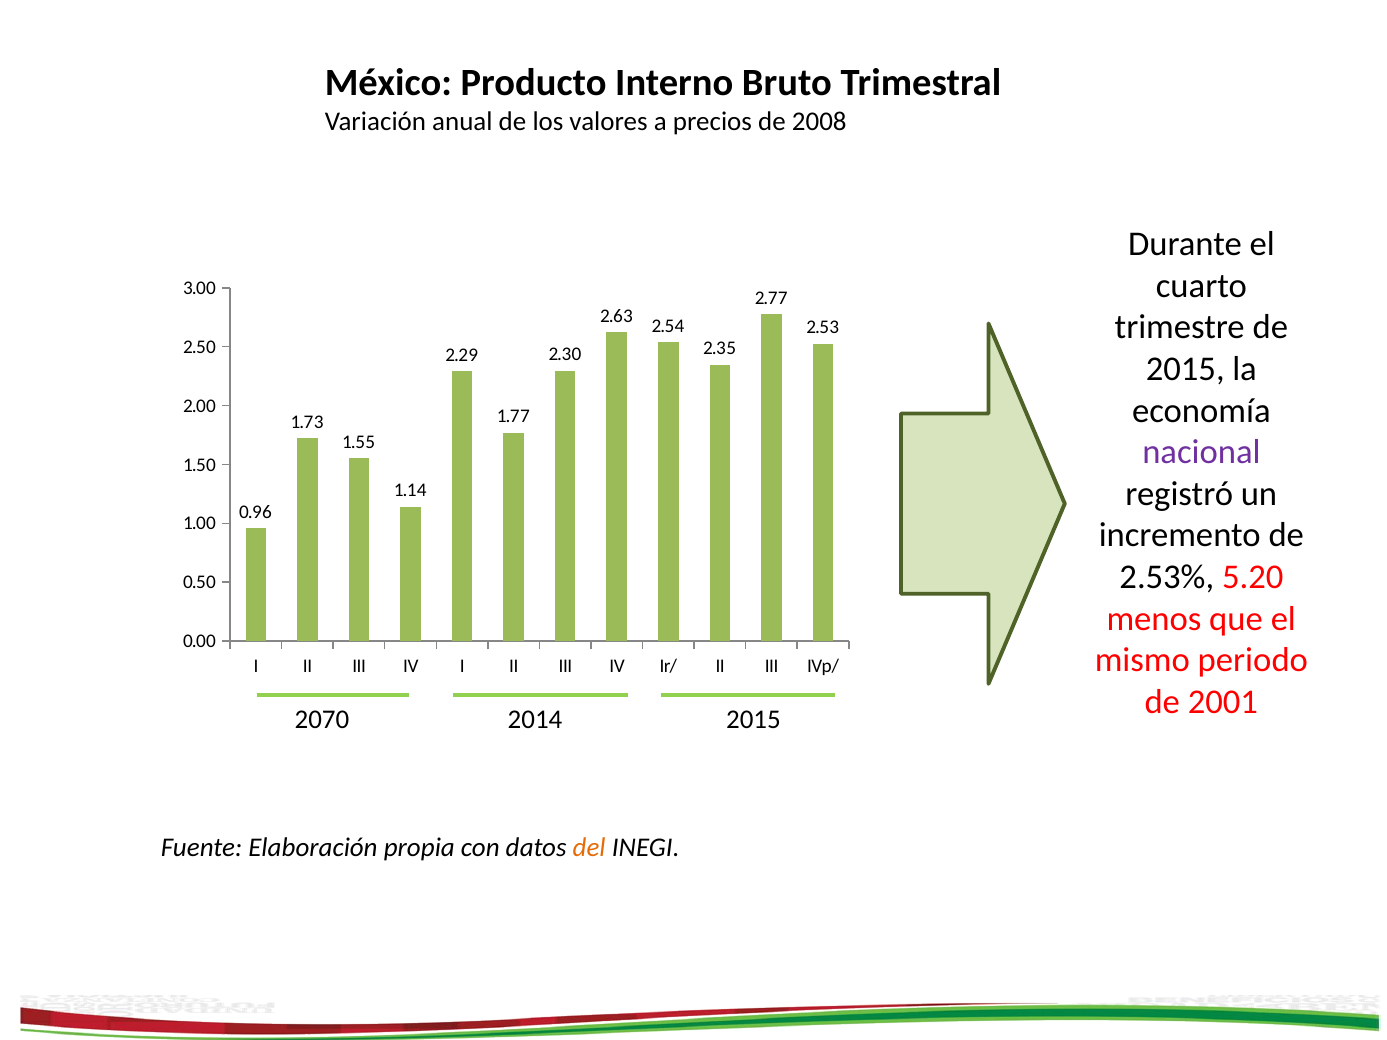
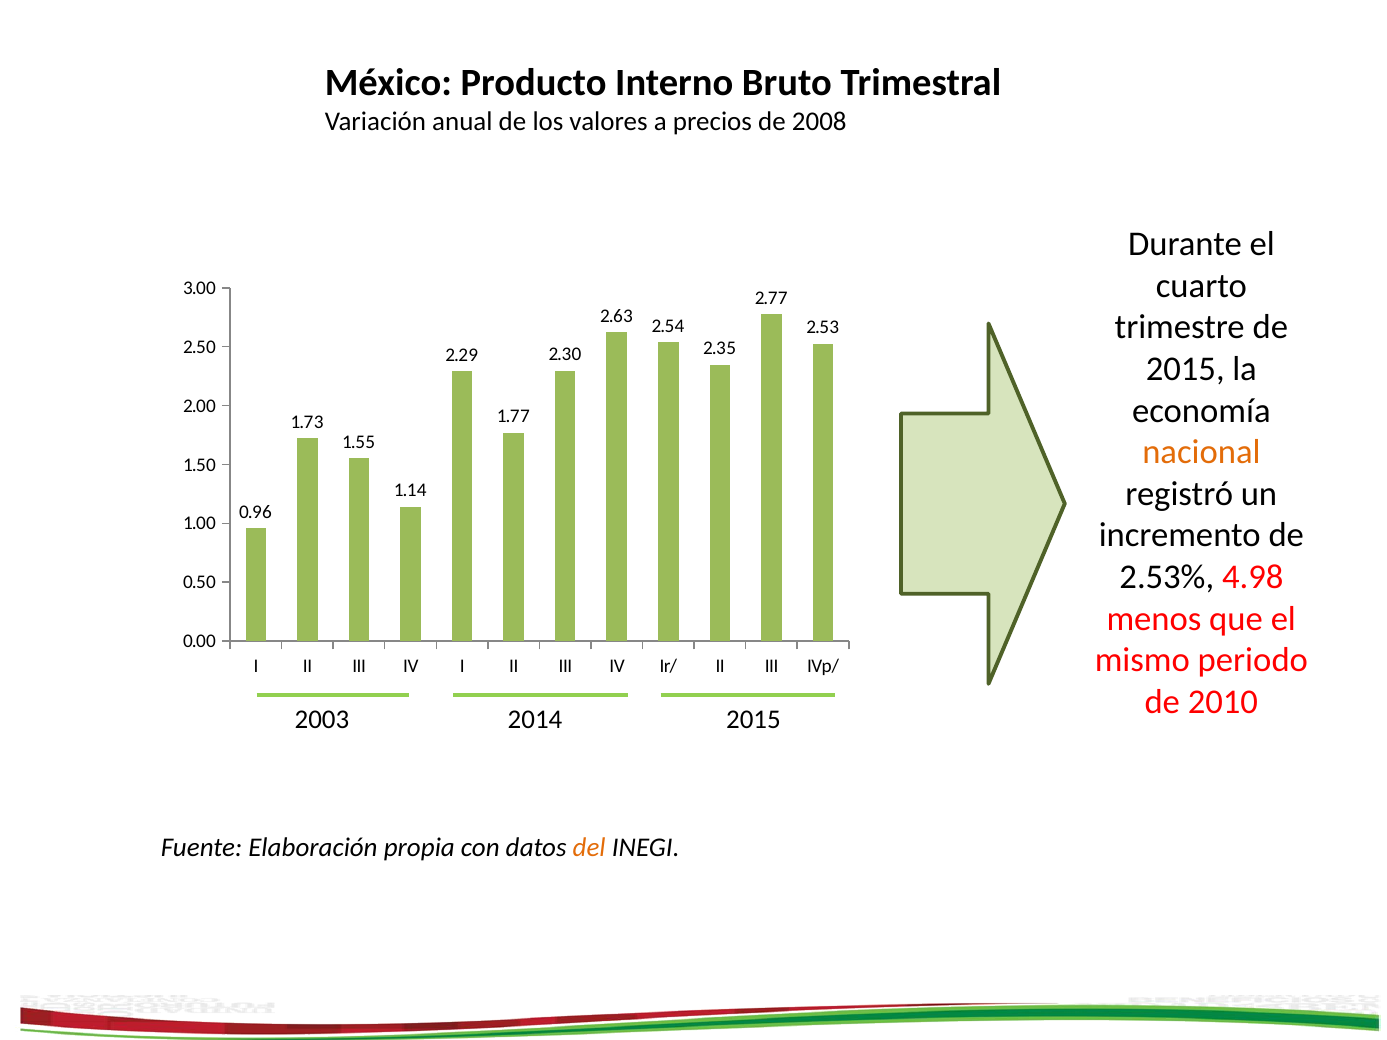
nacional colour: purple -> orange
5.20: 5.20 -> 4.98
2001: 2001 -> 2010
2070: 2070 -> 2003
